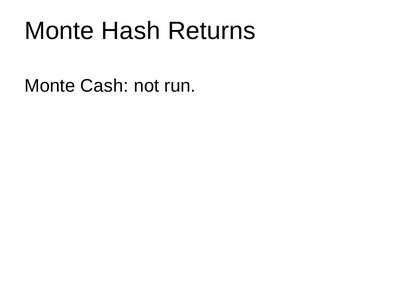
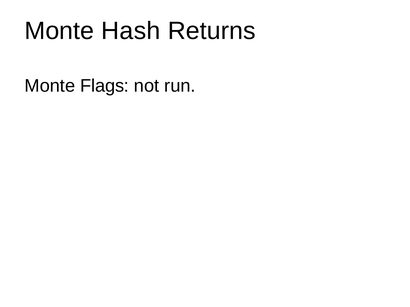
Cash: Cash -> Flags
